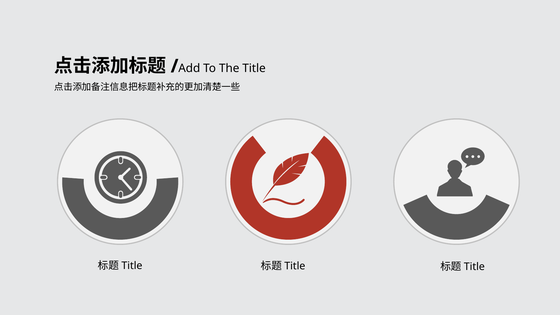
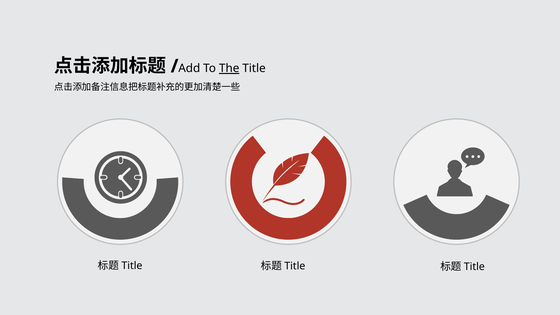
The underline: none -> present
